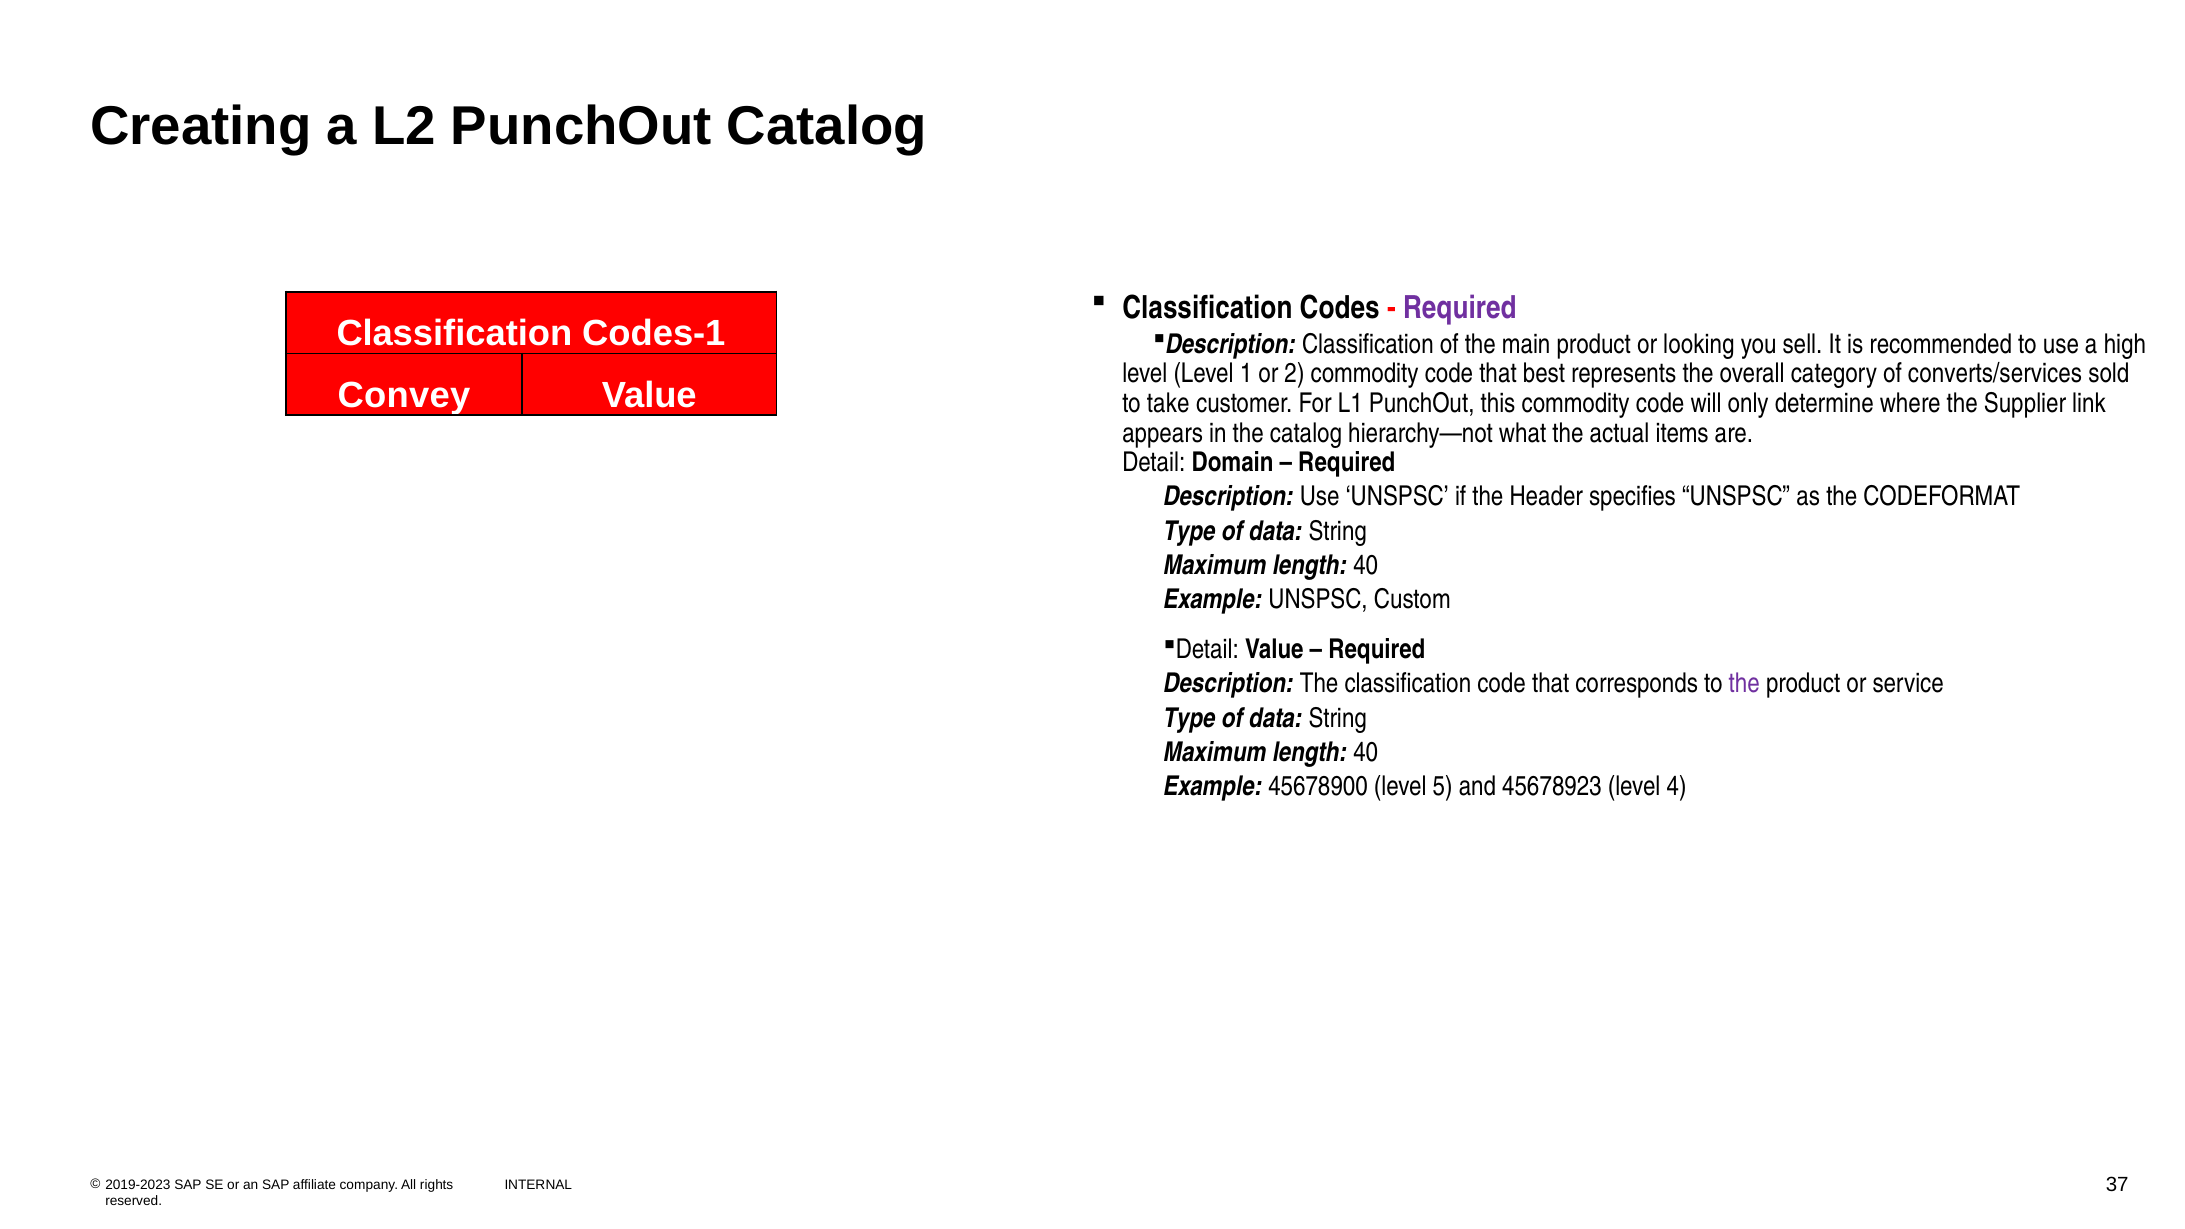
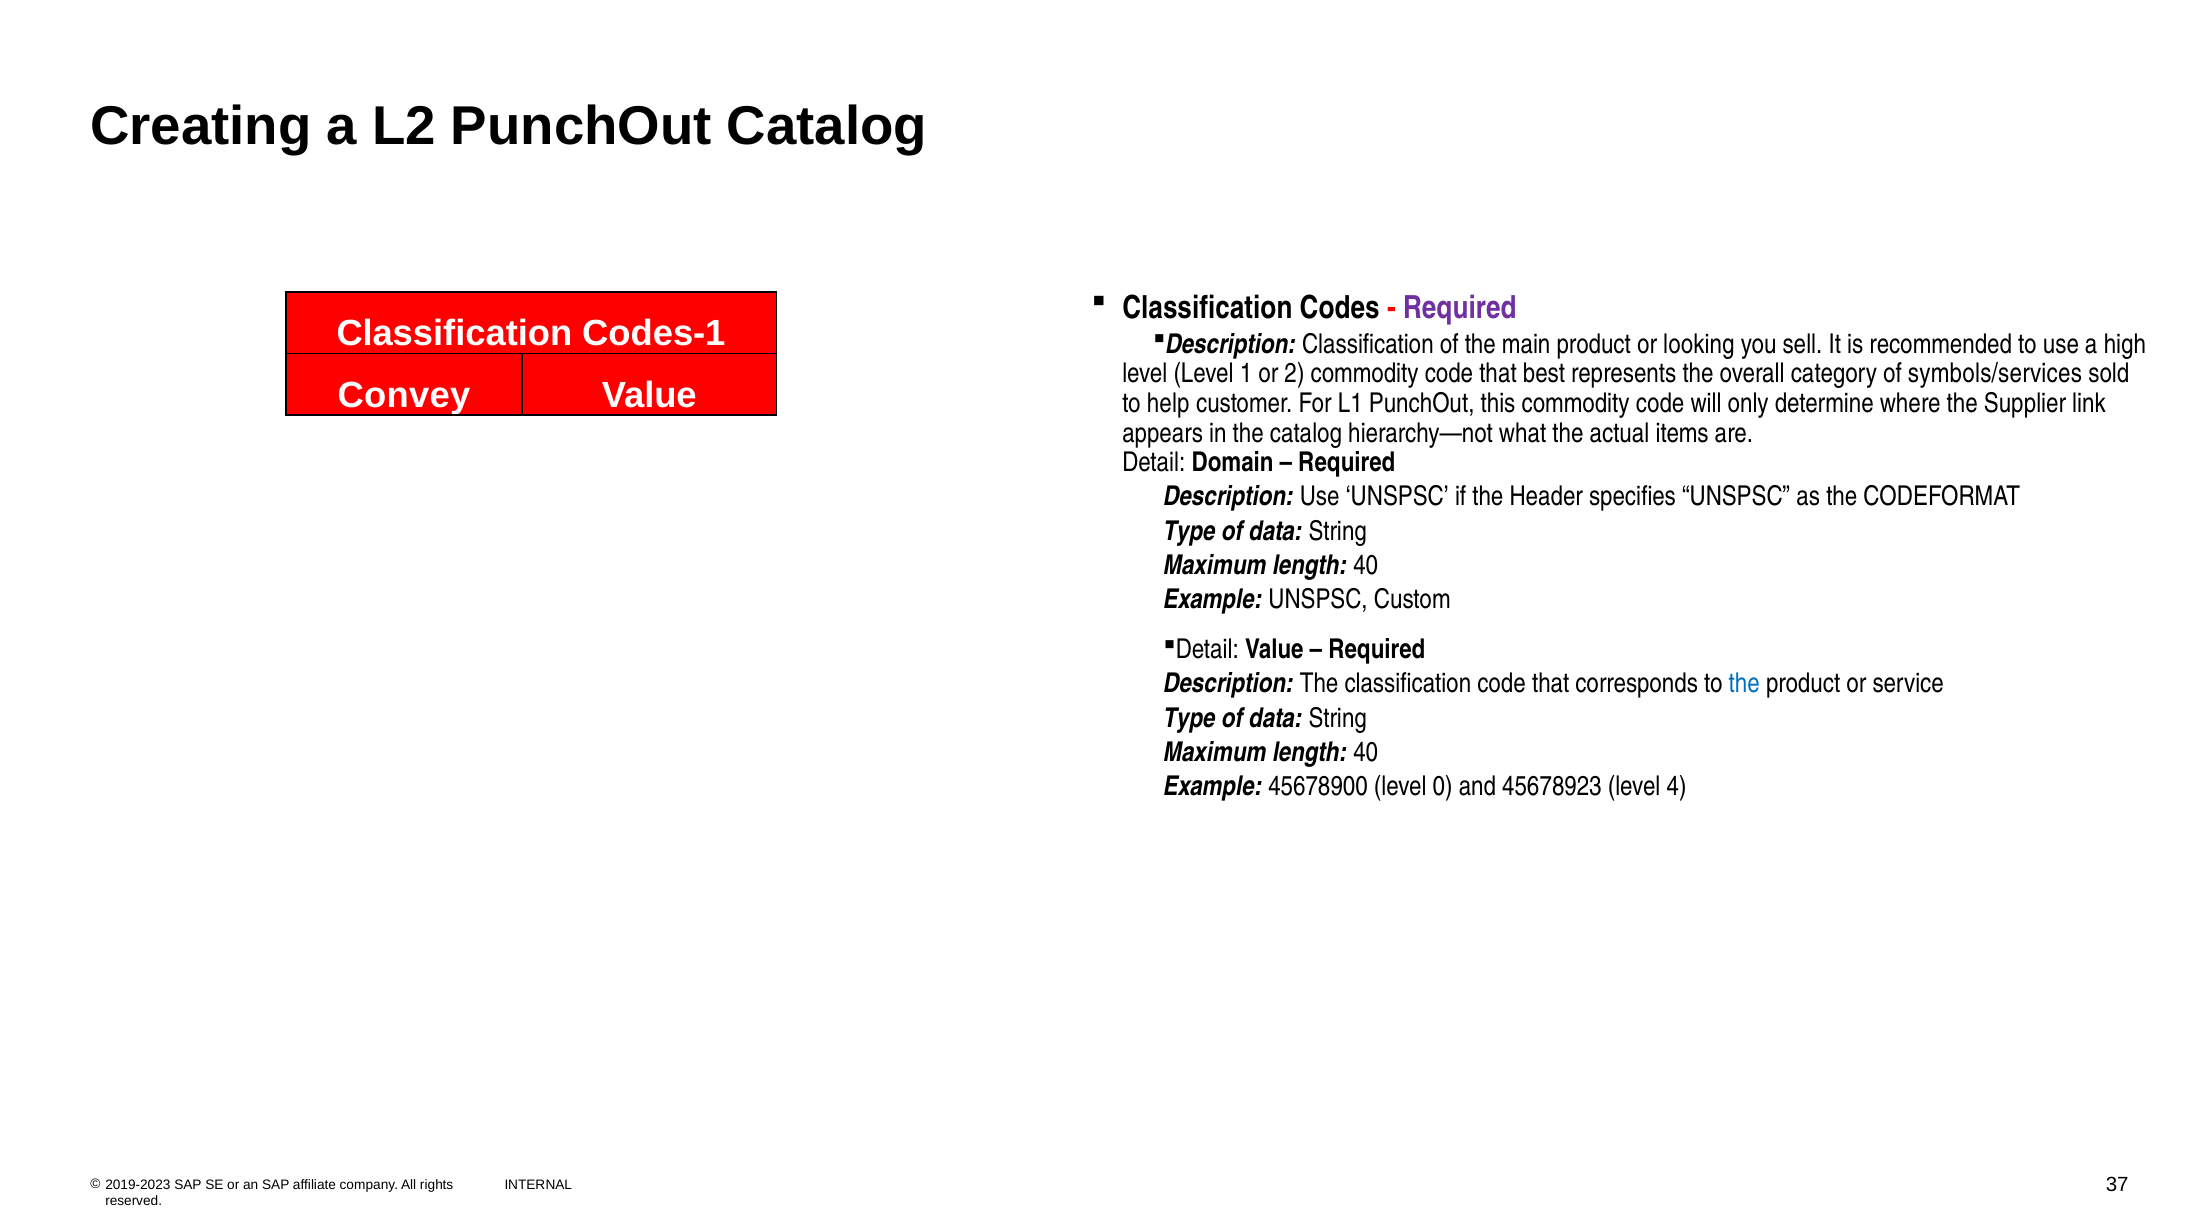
converts/services: converts/services -> symbols/services
take: take -> help
the at (1744, 684) colour: purple -> blue
5: 5 -> 0
